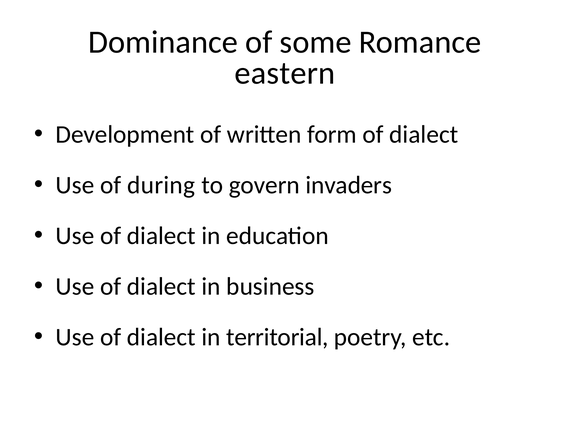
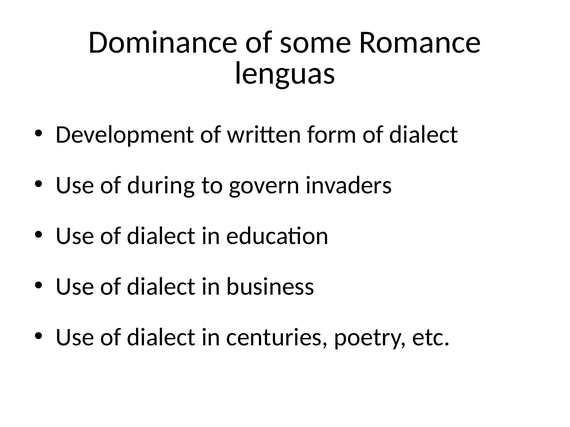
eastern: eastern -> lenguas
territorial: territorial -> centuries
